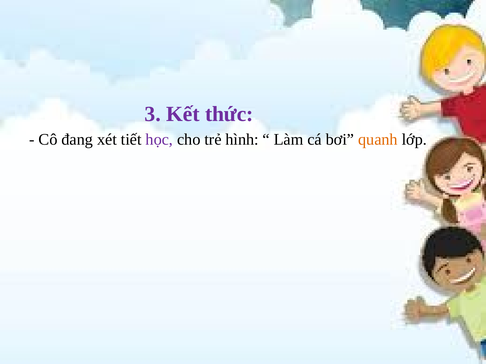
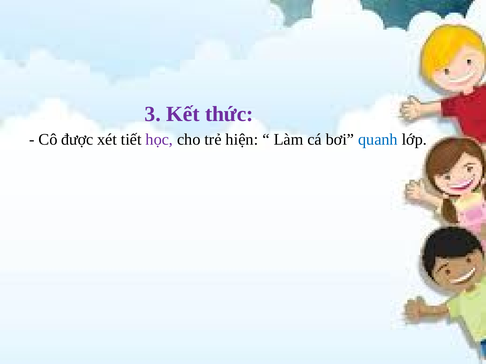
đang: đang -> được
hình: hình -> hiện
quanh colour: orange -> blue
